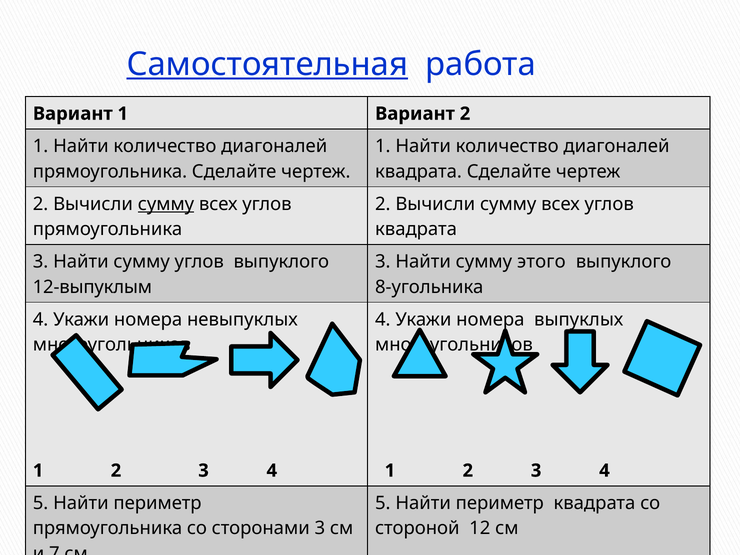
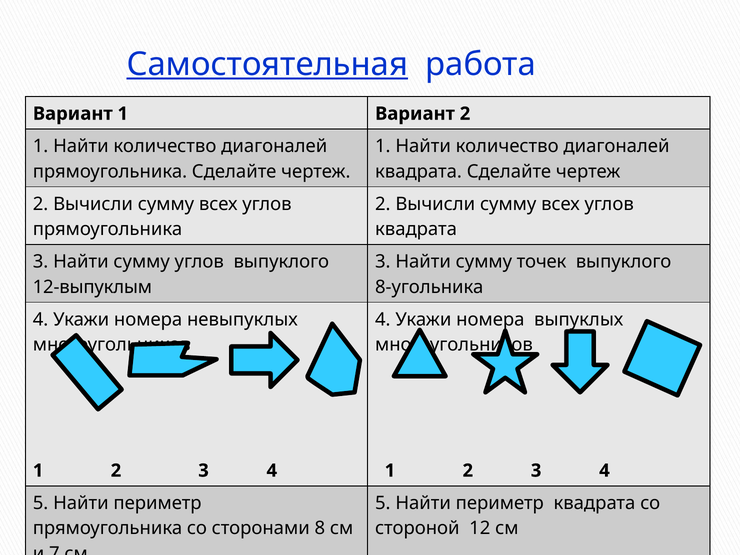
сумму at (166, 204) underline: present -> none
этого: этого -> точек
сторонами 3: 3 -> 8
